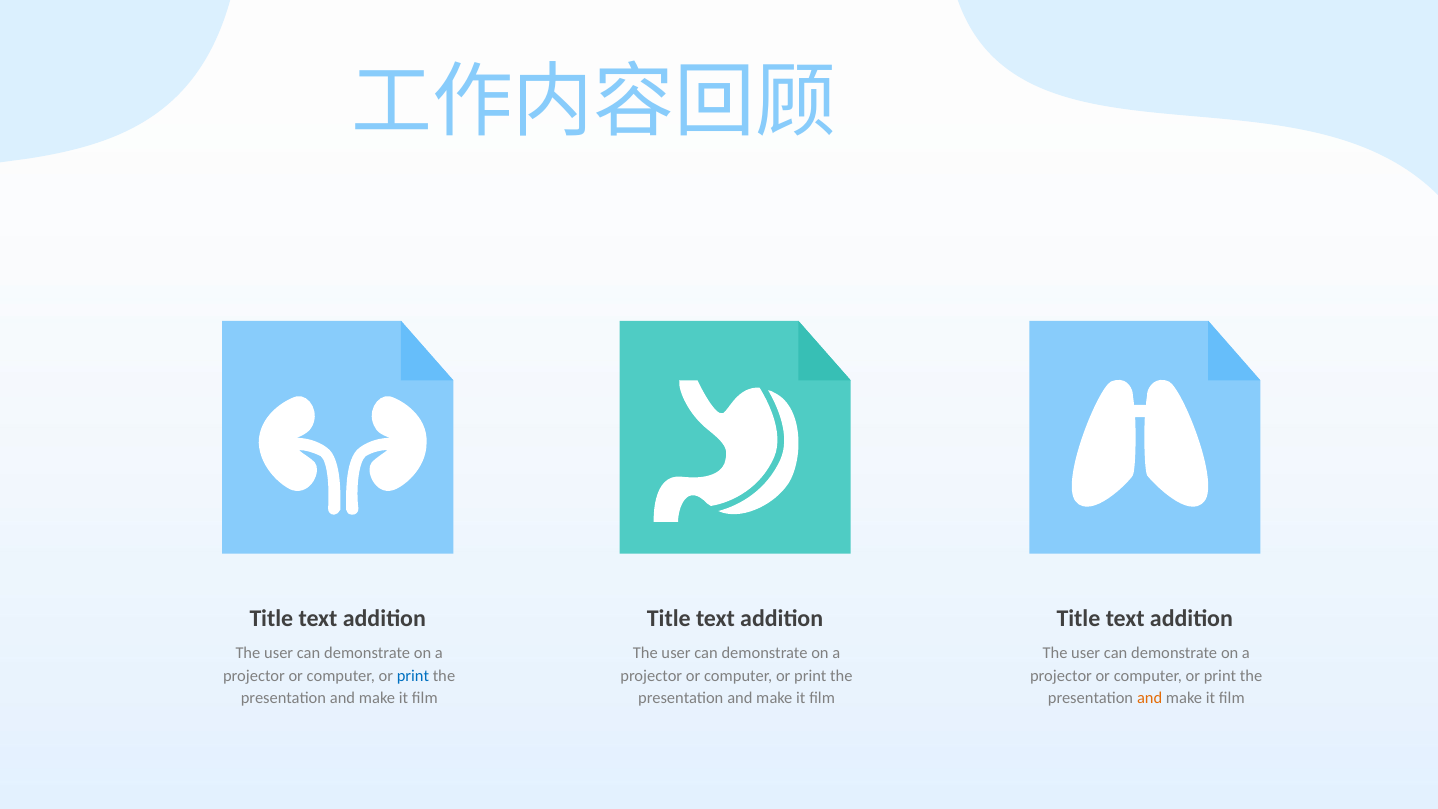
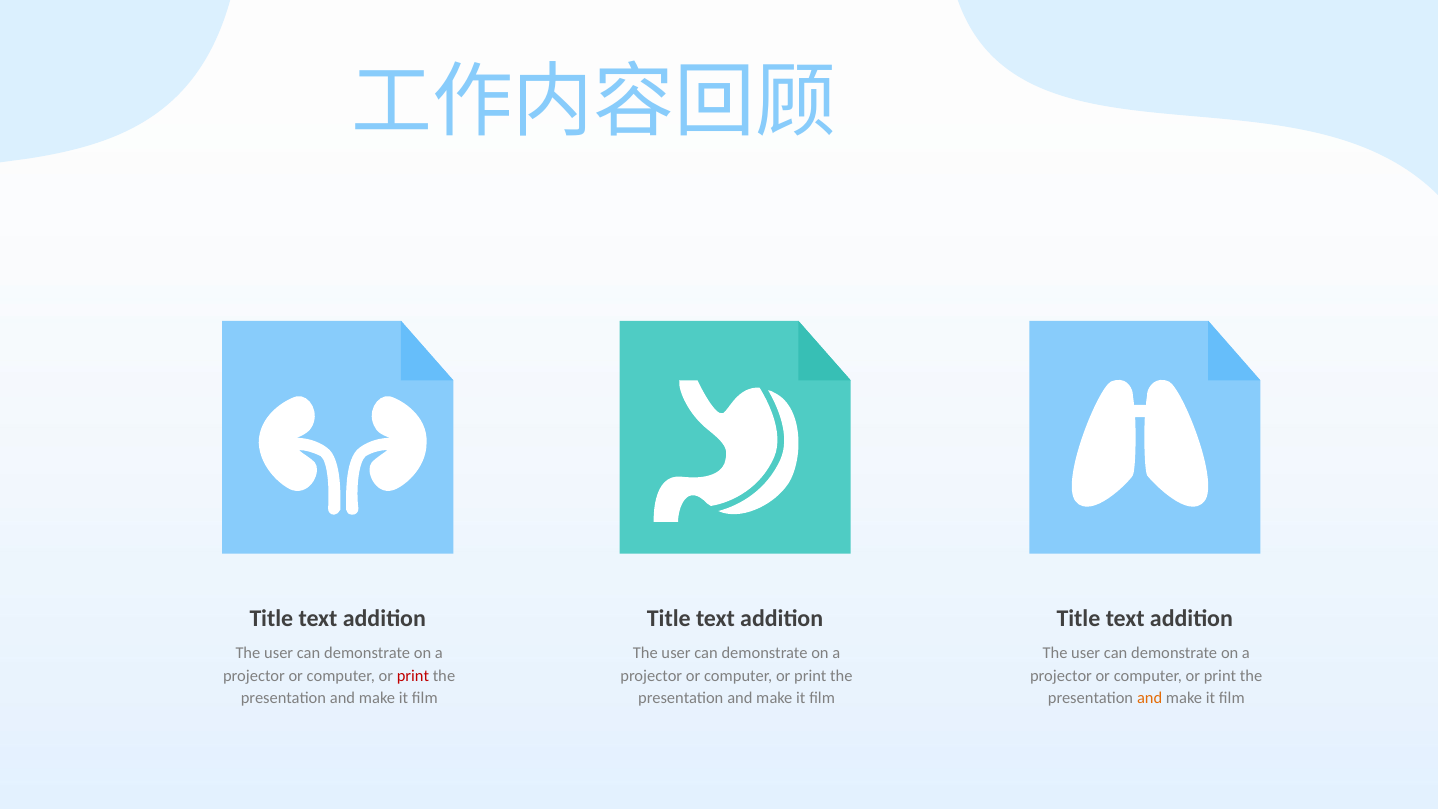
print at (413, 675) colour: blue -> red
